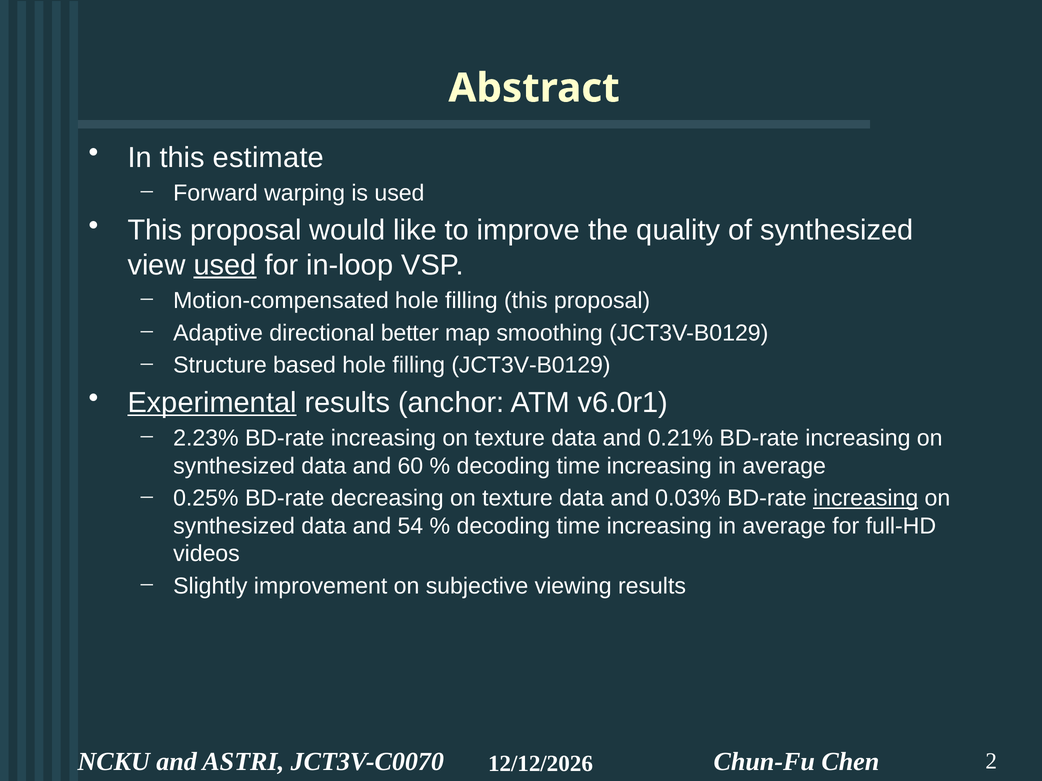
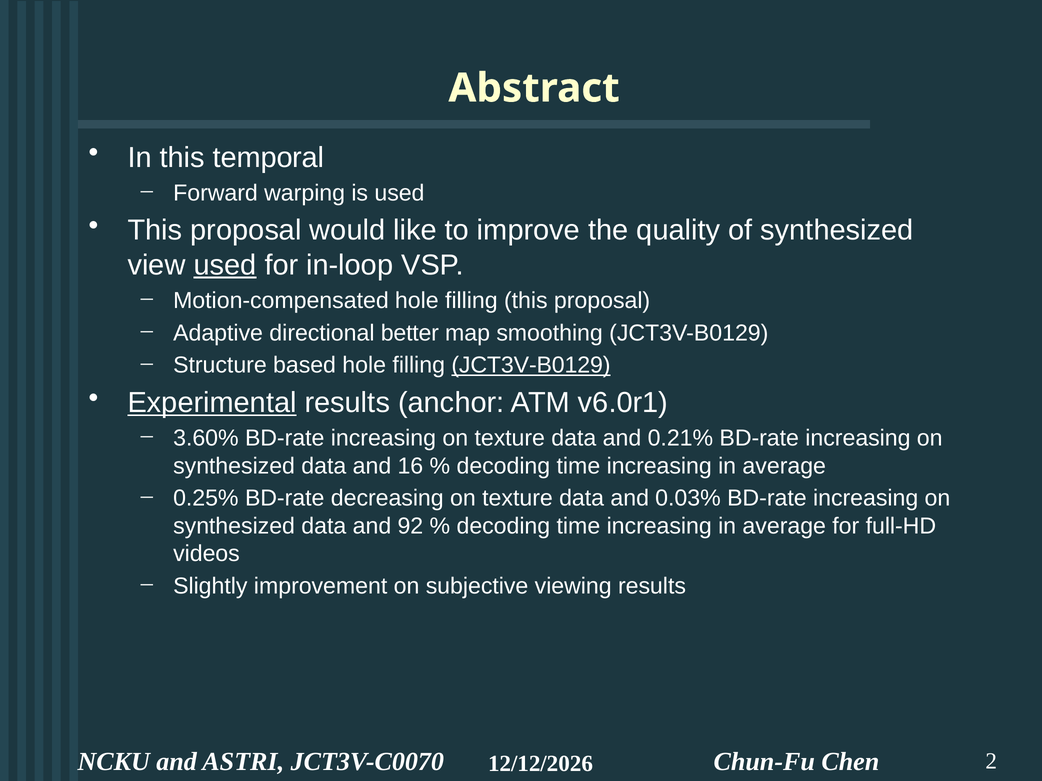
estimate: estimate -> temporal
JCT3V-B0129 at (531, 366) underline: none -> present
2.23%: 2.23% -> 3.60%
60: 60 -> 16
increasing at (866, 499) underline: present -> none
54: 54 -> 92
